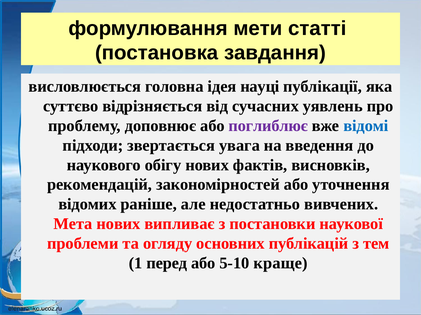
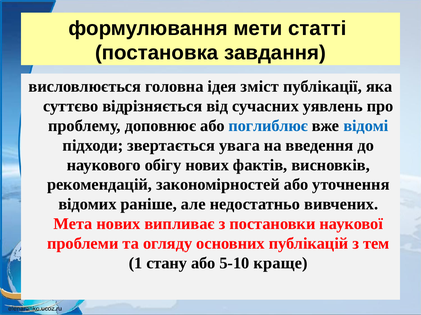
науці: науці -> зміст
поглиблює colour: purple -> blue
перед: перед -> стану
